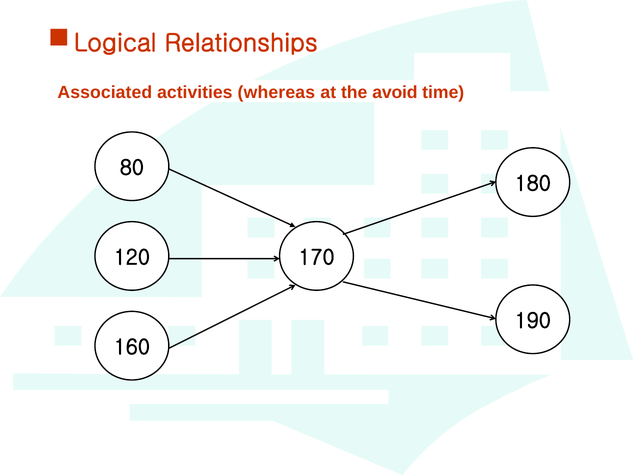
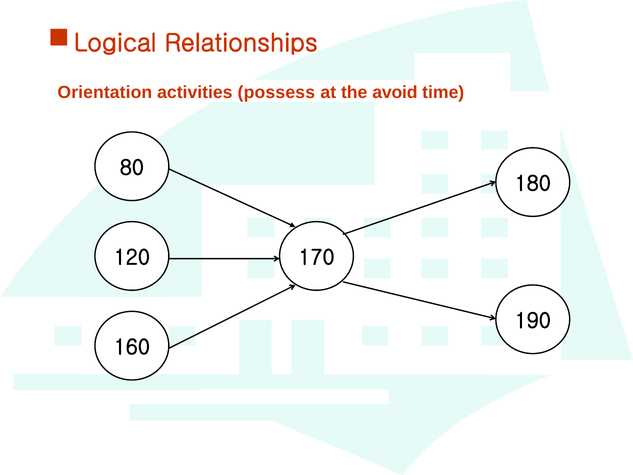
Associated: Associated -> Orientation
whereas: whereas -> possess
